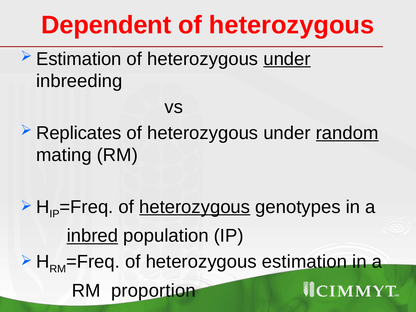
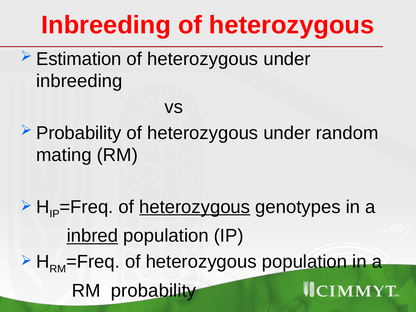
Dependent at (106, 25): Dependent -> Inbreeding
under at (287, 59) underline: present -> none
Replicates at (79, 133): Replicates -> Probability
random underline: present -> none
heterozygous estimation: estimation -> population
RM proportion: proportion -> probability
